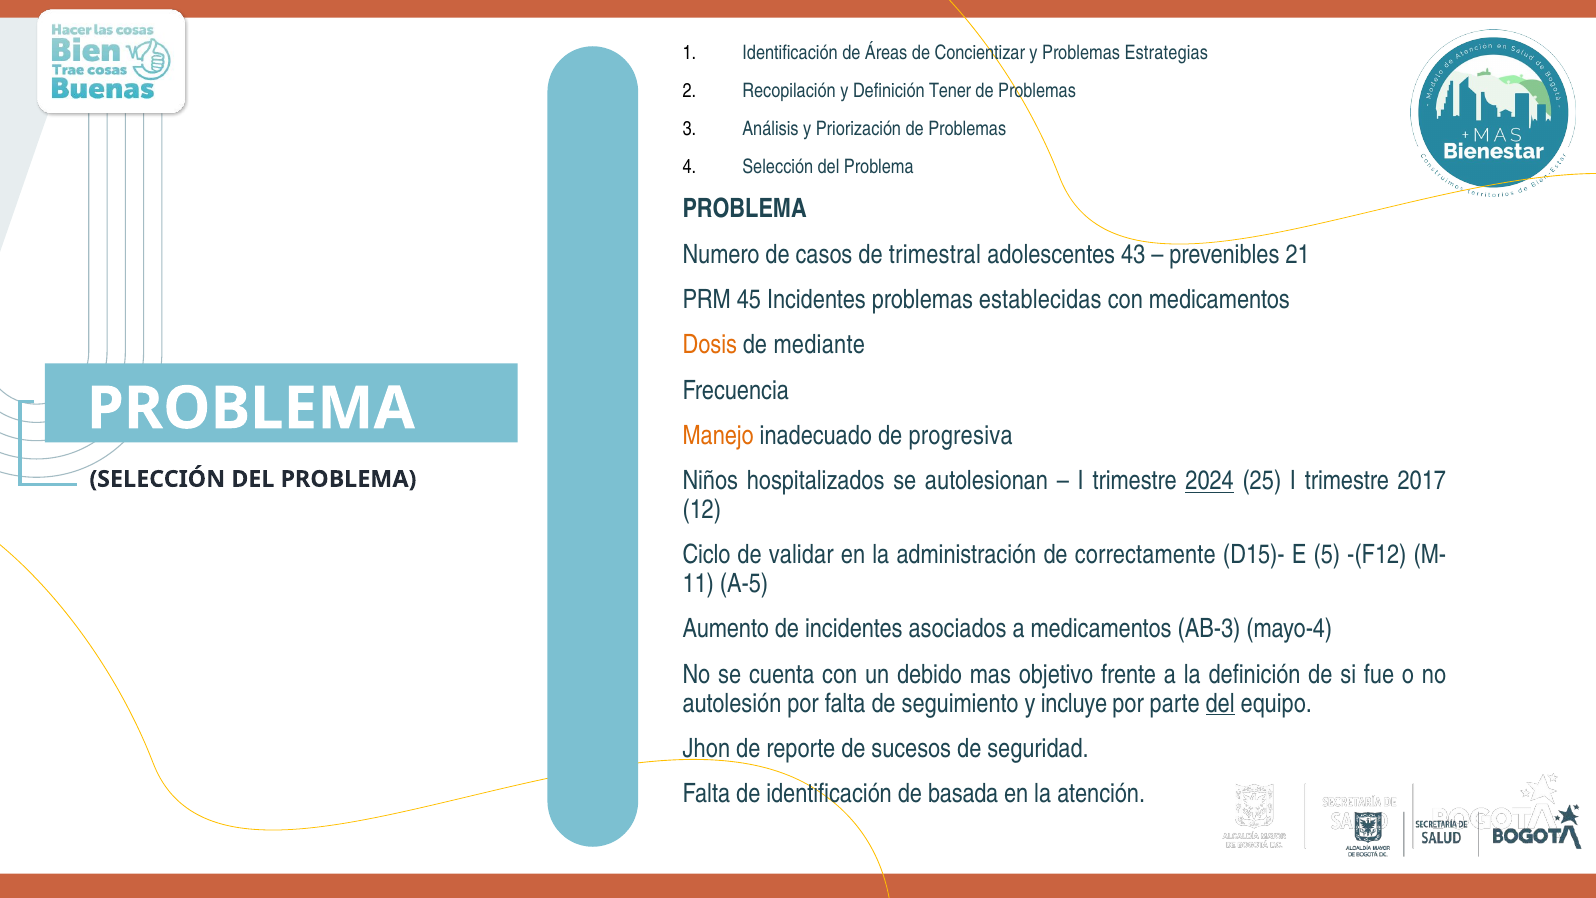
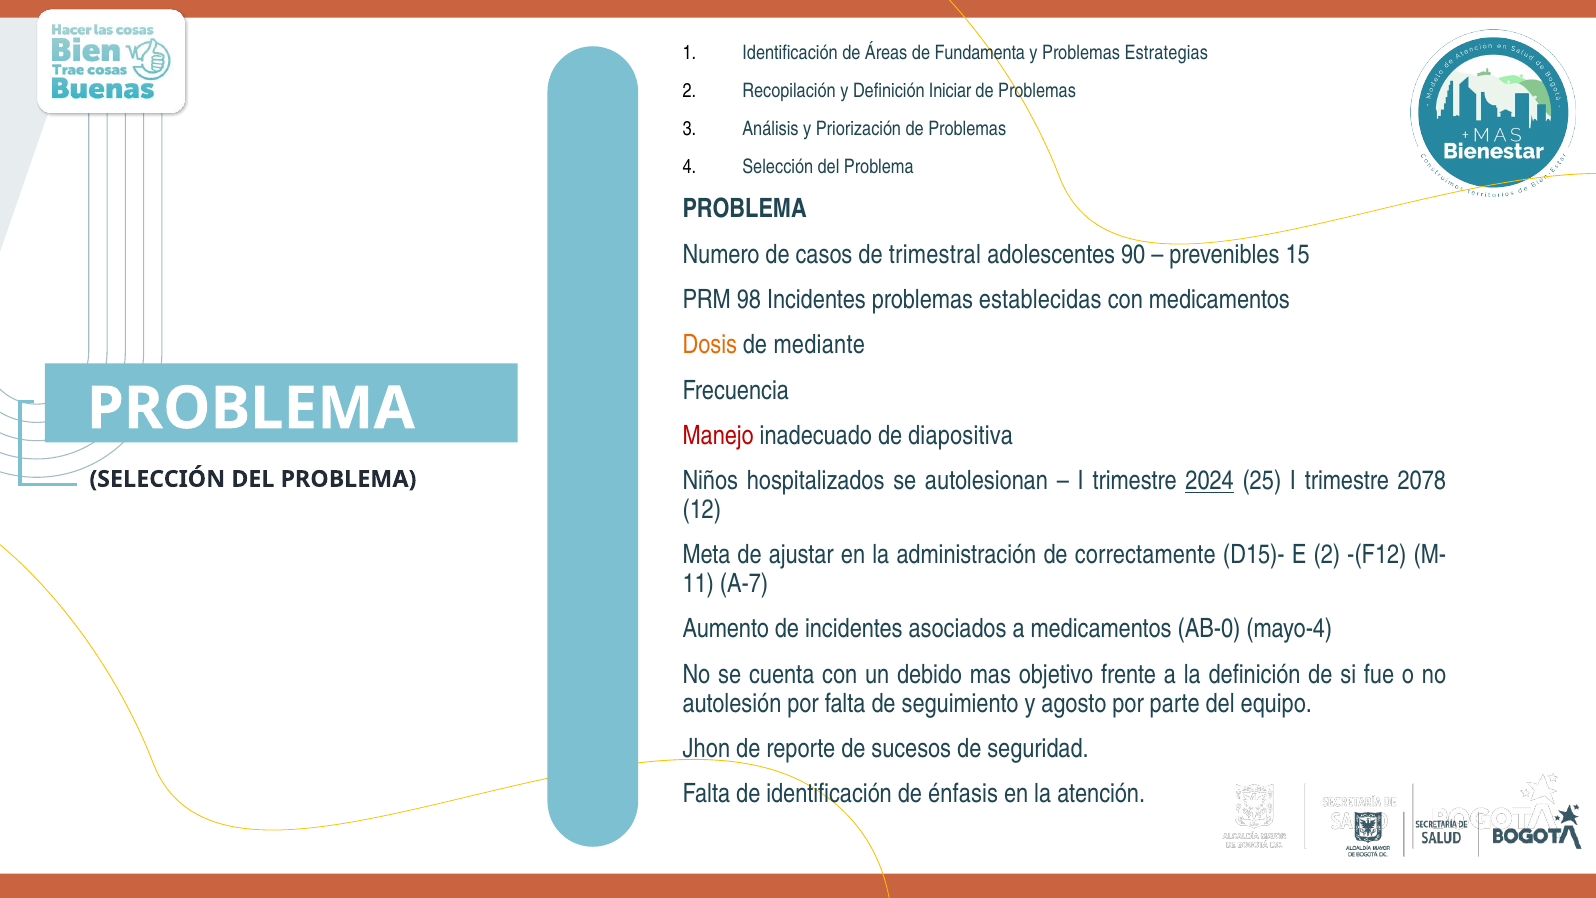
Concientizar: Concientizar -> Fundamenta
Tener: Tener -> Iniciar
43: 43 -> 90
21: 21 -> 15
45: 45 -> 98
Manejo colour: orange -> red
progresiva: progresiva -> diapositiva
2017: 2017 -> 2078
Ciclo: Ciclo -> Meta
validar: validar -> ajustar
E 5: 5 -> 2
A-5: A-5 -> A-7
AB-3: AB-3 -> AB-0
incluye: incluye -> agosto
del at (1220, 703) underline: present -> none
basada: basada -> énfasis
